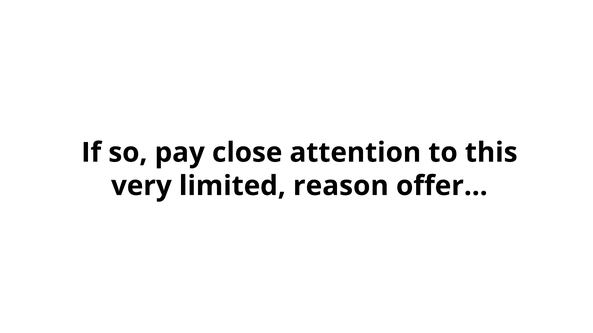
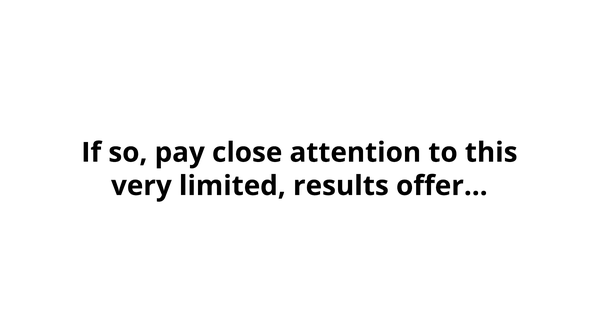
reason: reason -> results
